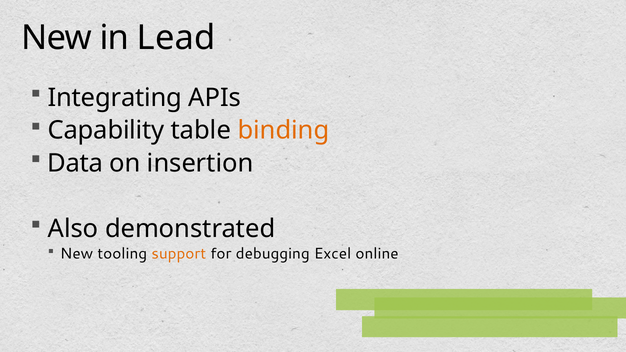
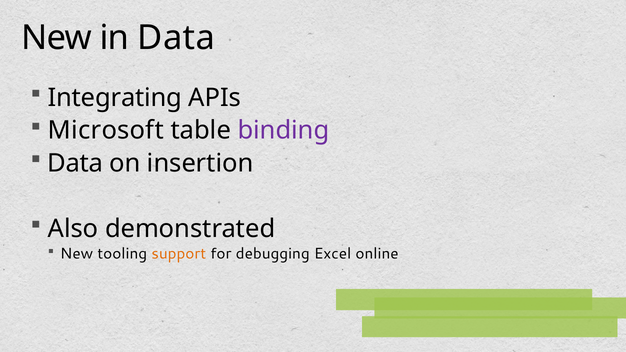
in Lead: Lead -> Data
Capability: Capability -> Microsoft
binding colour: orange -> purple
